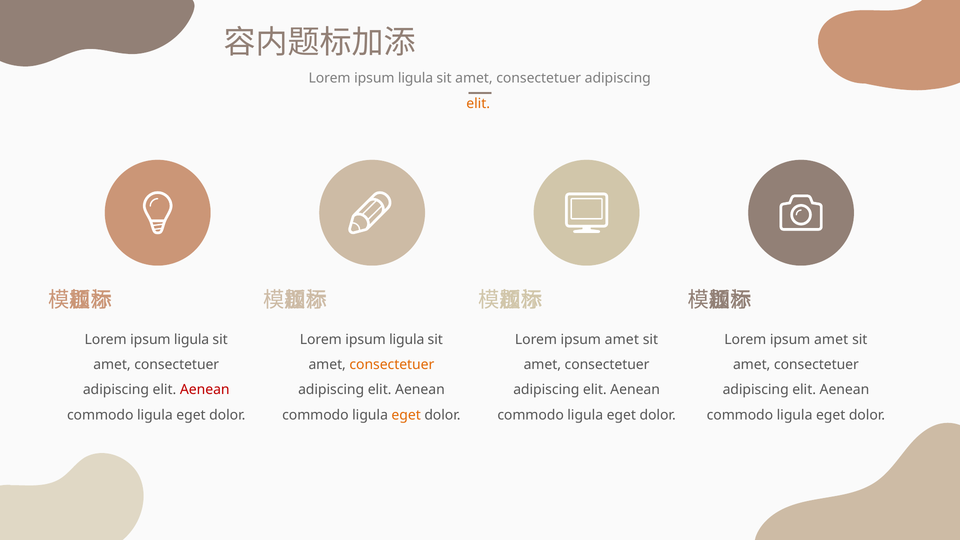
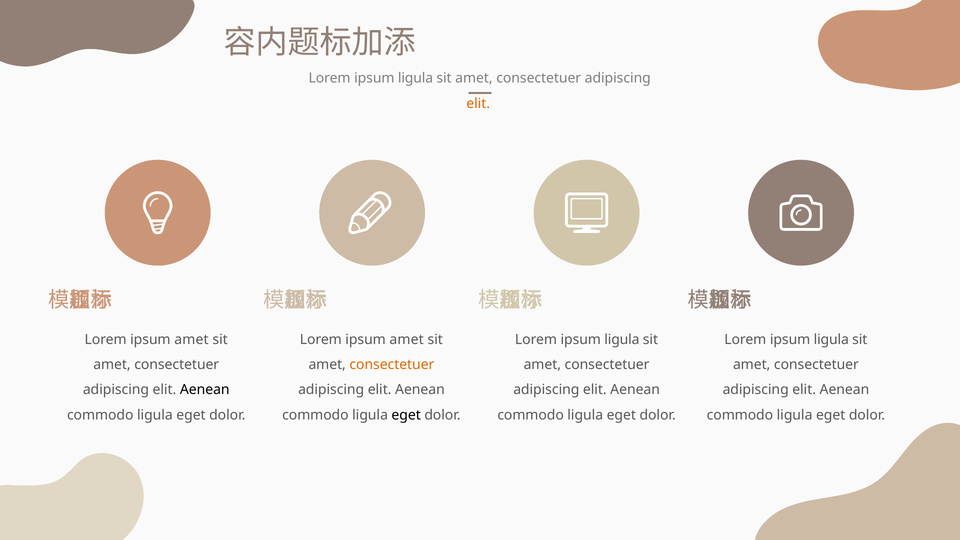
ligula at (192, 339): ligula -> amet
ligula at (407, 339): ligula -> amet
amet at (622, 339): amet -> ligula
amet at (831, 339): amet -> ligula
Aenean at (205, 390) colour: red -> black
eget at (406, 415) colour: orange -> black
